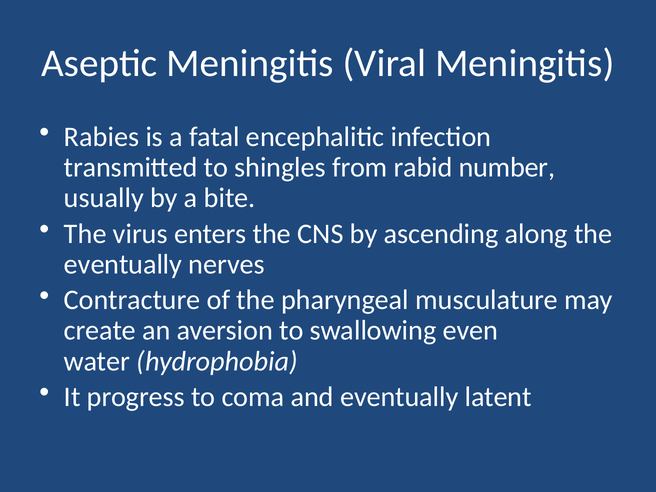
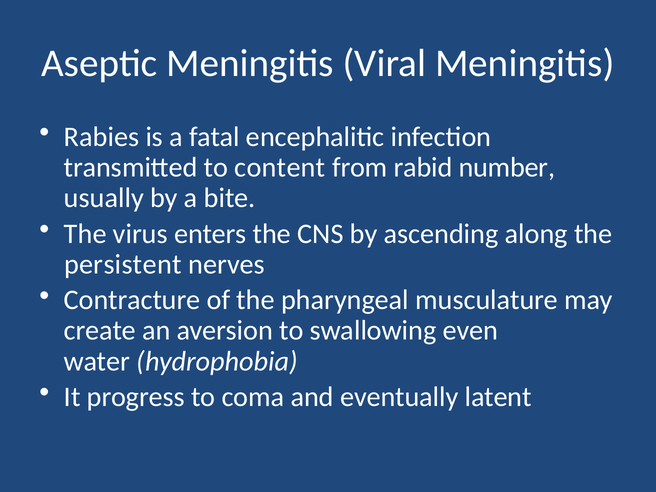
shingles: shingles -> content
eventually at (123, 264): eventually -> persistent
